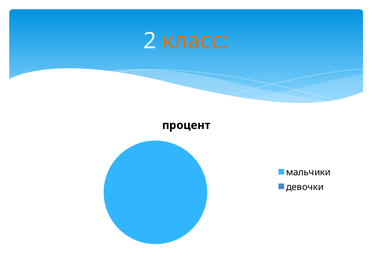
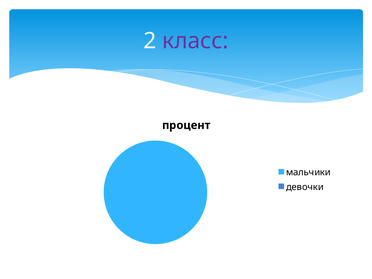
класс colour: orange -> purple
